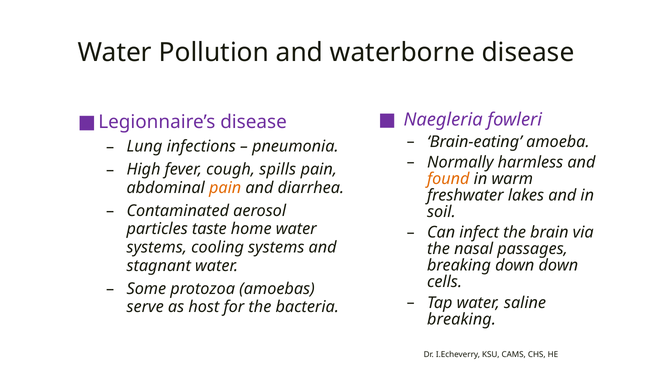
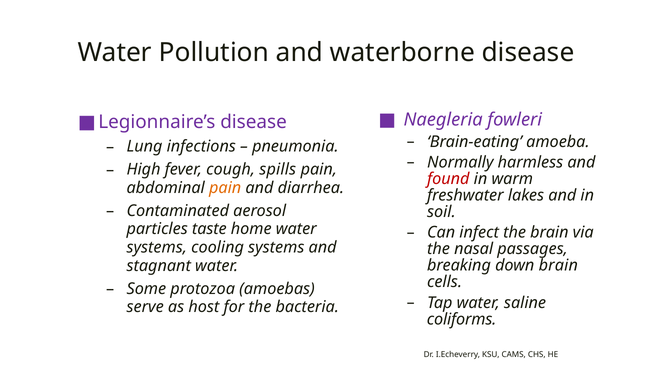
found colour: orange -> red
down down: down -> brain
breaking at (462, 319): breaking -> coliforms
